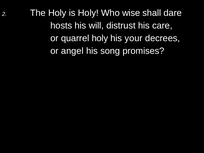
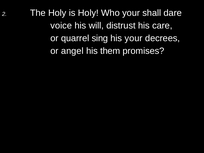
Who wise: wise -> your
hosts: hosts -> voice
quarrel holy: holy -> sing
song: song -> them
